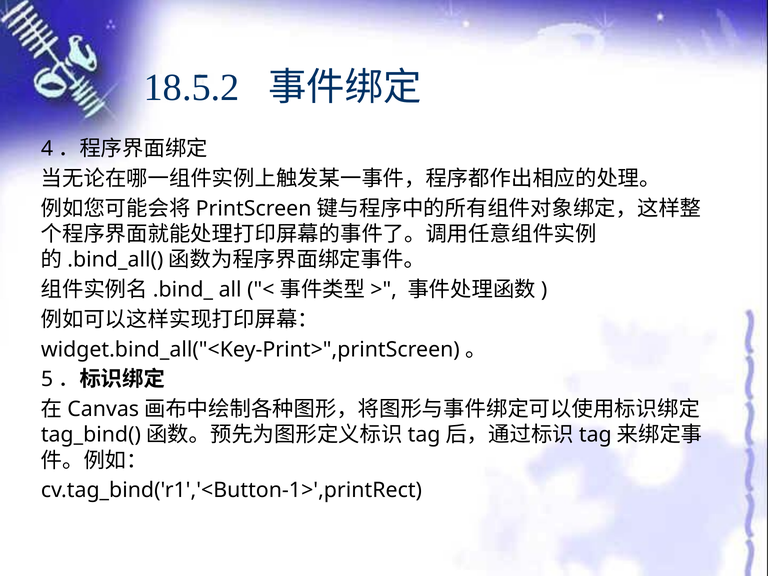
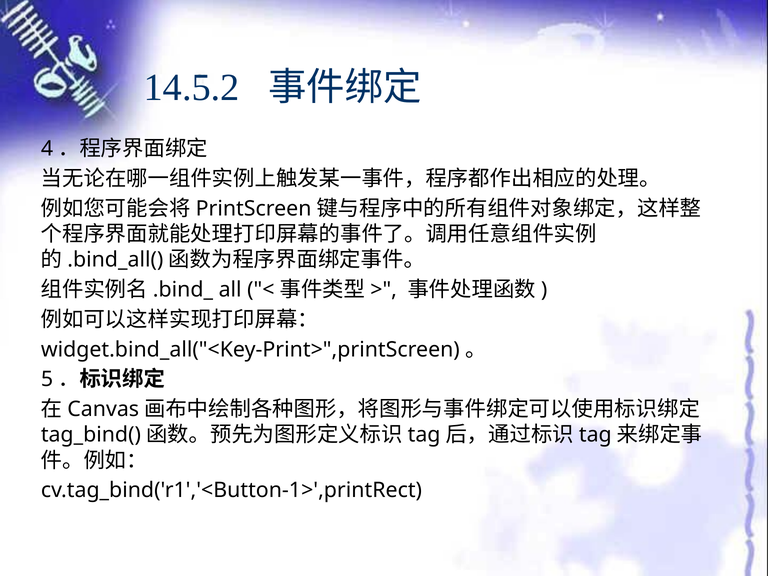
18.5.2: 18.5.2 -> 14.5.2
